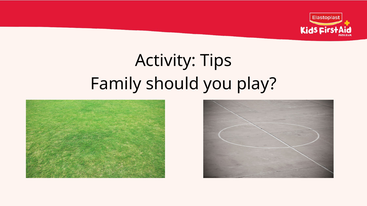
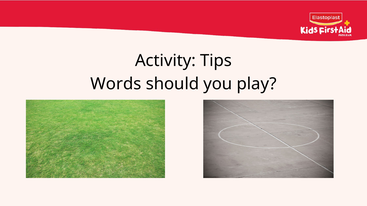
Family: Family -> Words
